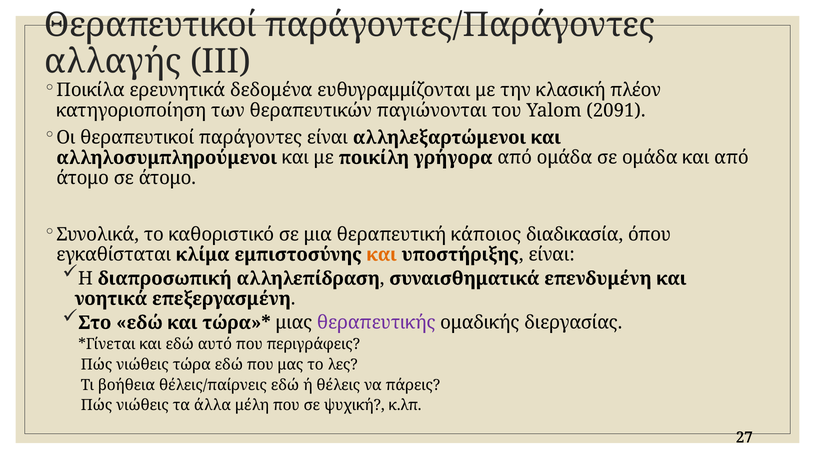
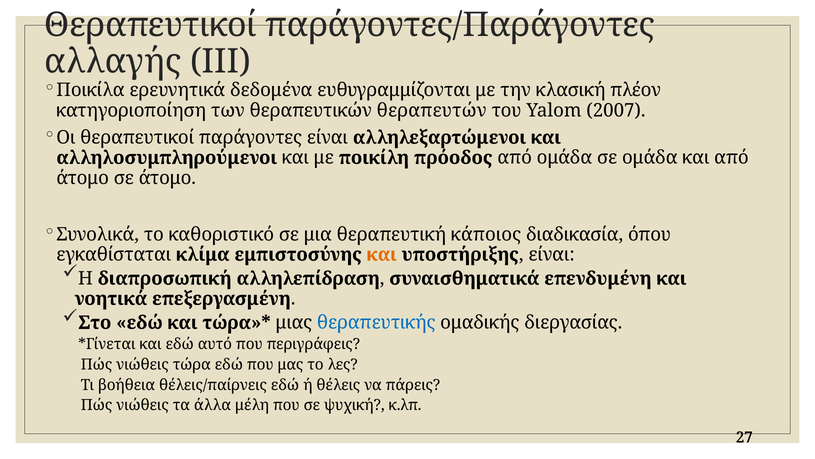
παγιώνονται: παγιώνονται -> θεραπευτών
2091: 2091 -> 2007
γρήγορα: γρήγορα -> πρόοδος
θεραπευτικής colour: purple -> blue
